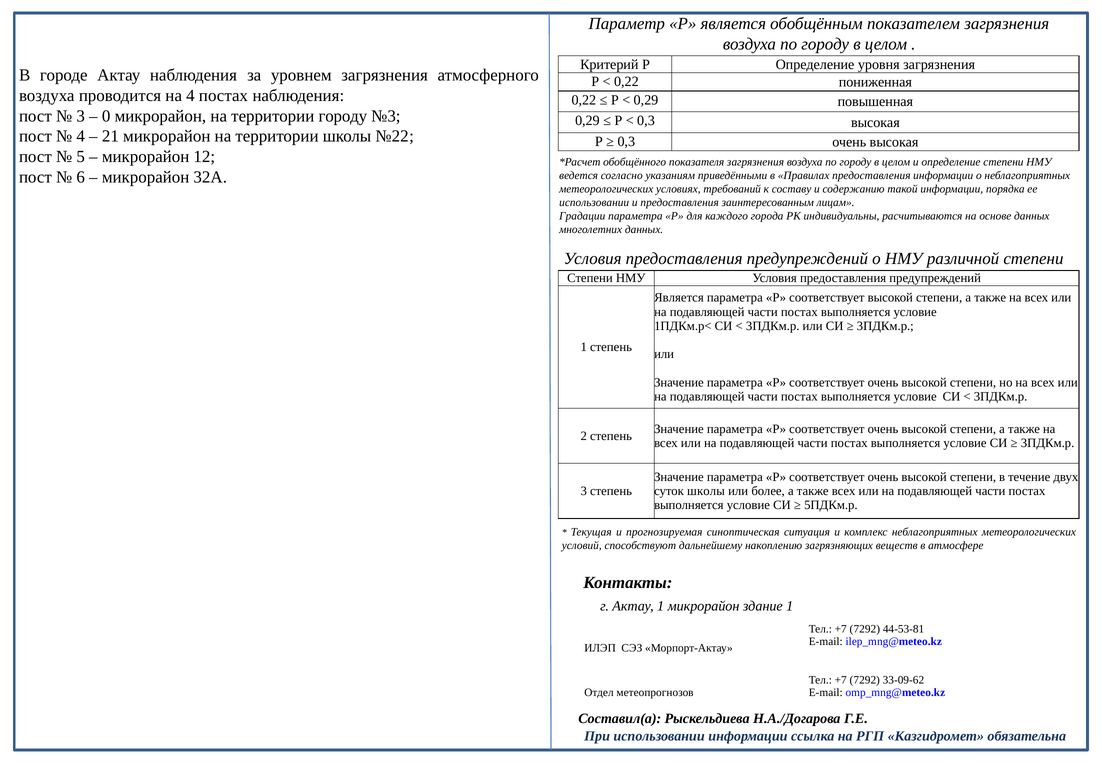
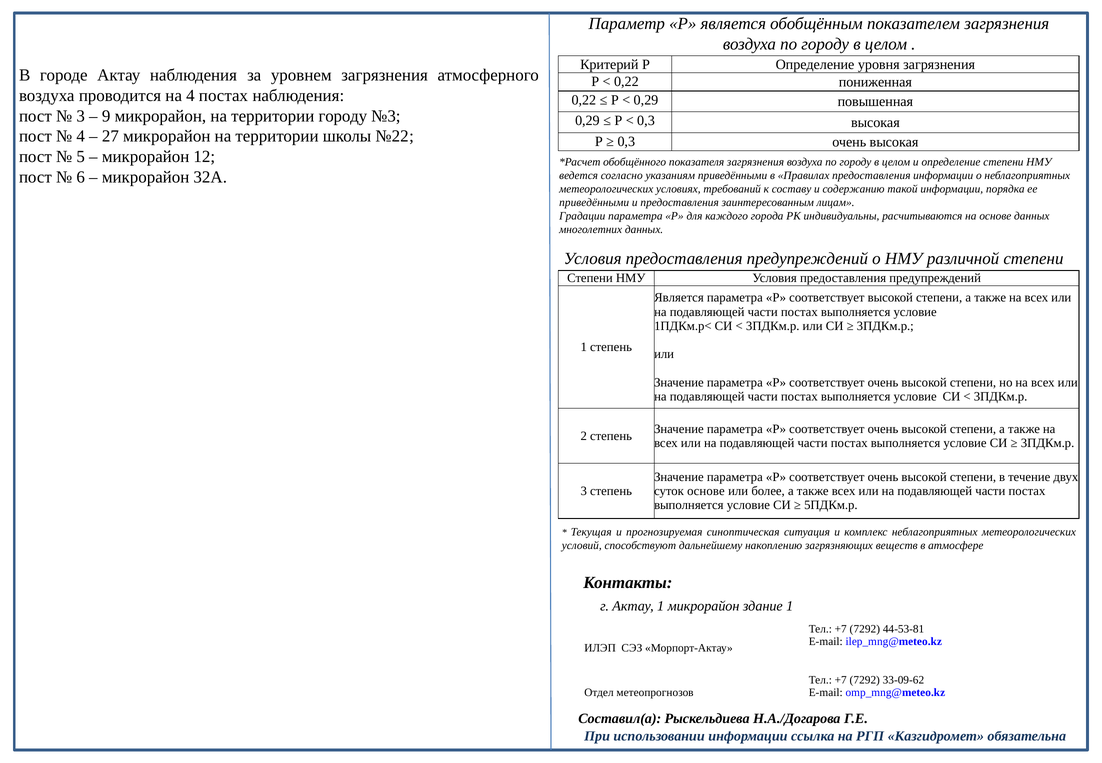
0: 0 -> 9
21: 21 -> 27
использовании at (594, 202): использовании -> приведёнными
суток школы: школы -> основе
